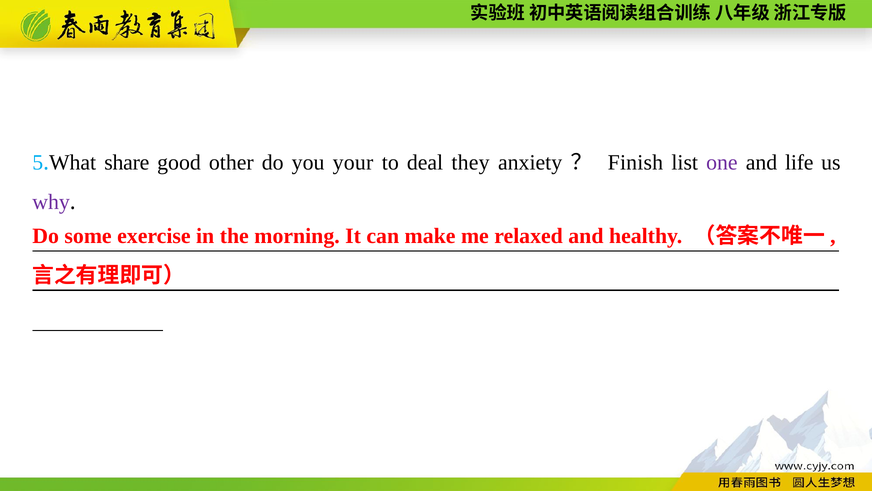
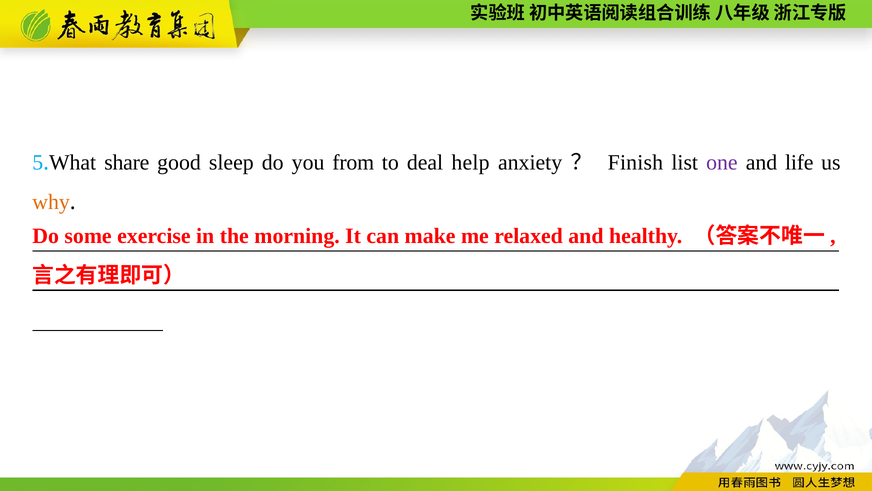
other: other -> sleep
your: your -> from
they: they -> help
why colour: purple -> orange
